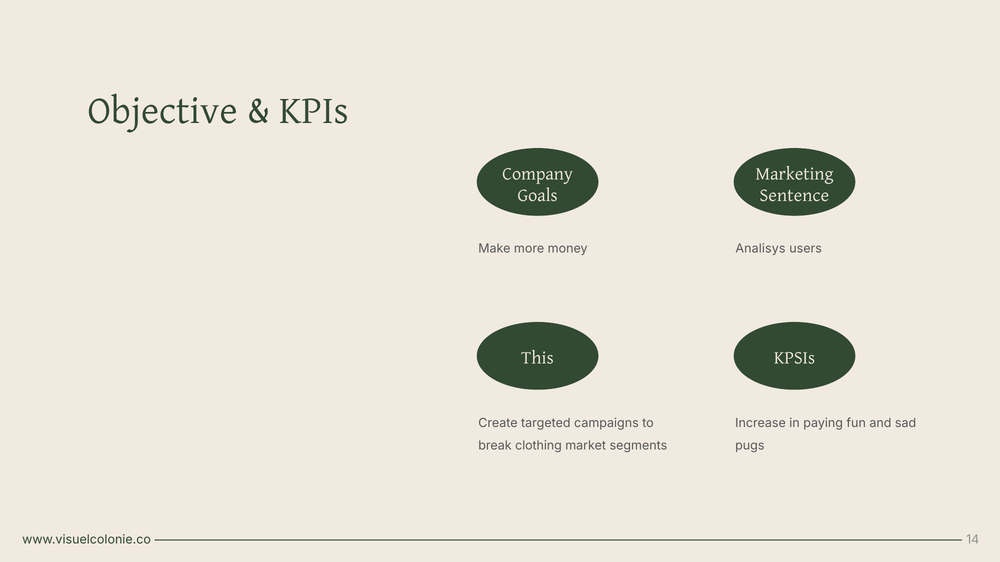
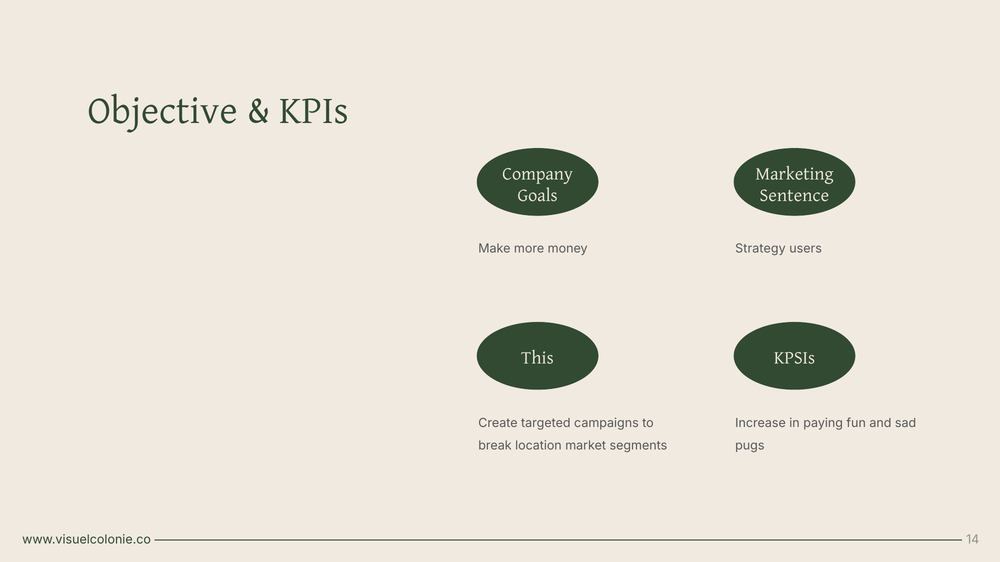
Analisys: Analisys -> Strategy
clothing: clothing -> location
